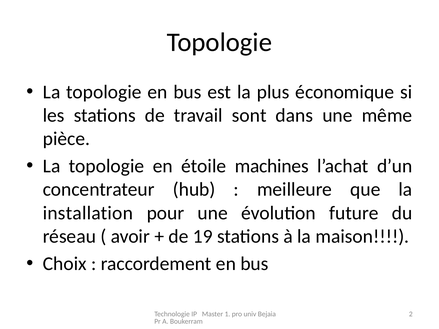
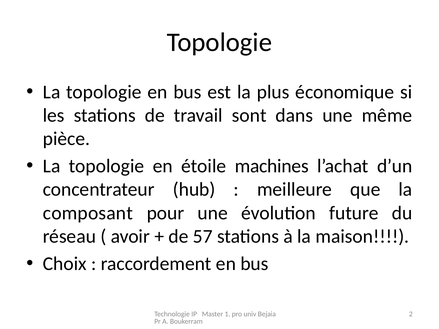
installation: installation -> composant
19: 19 -> 57
